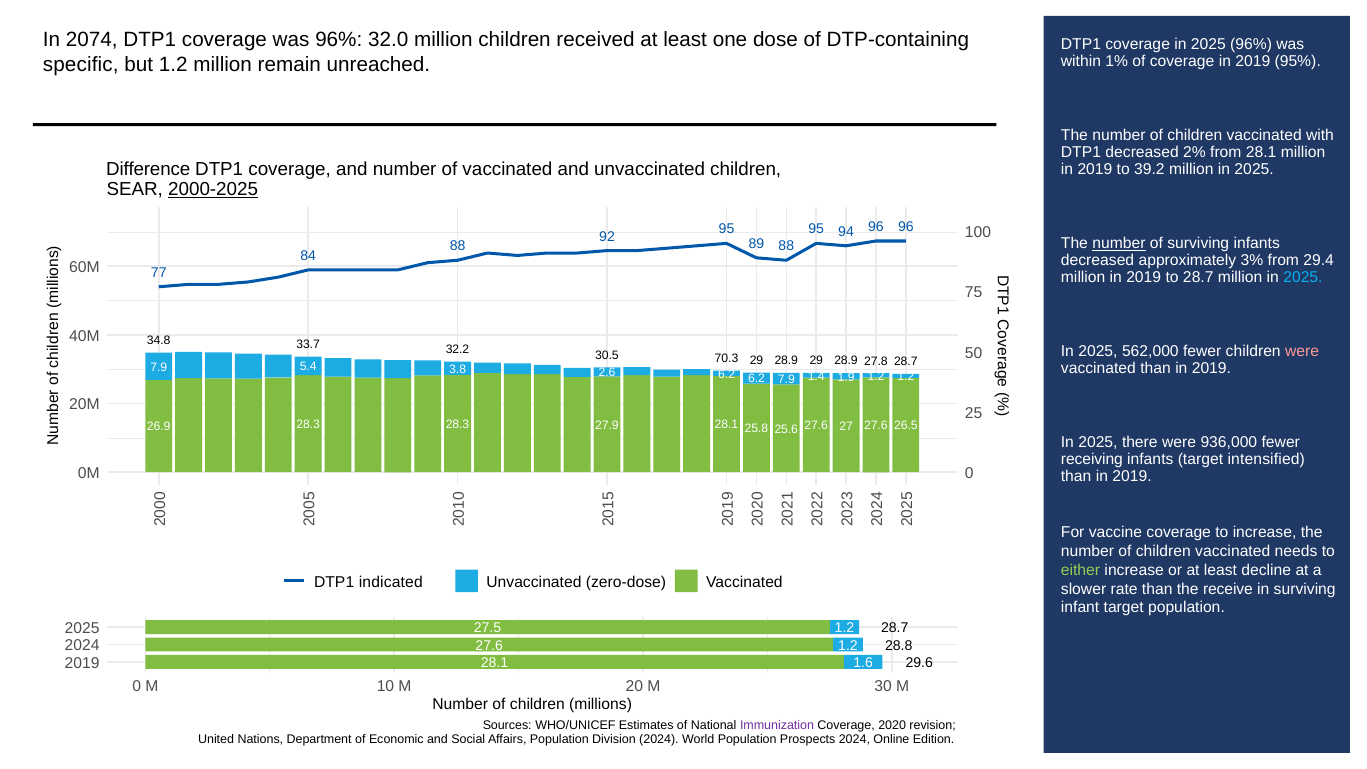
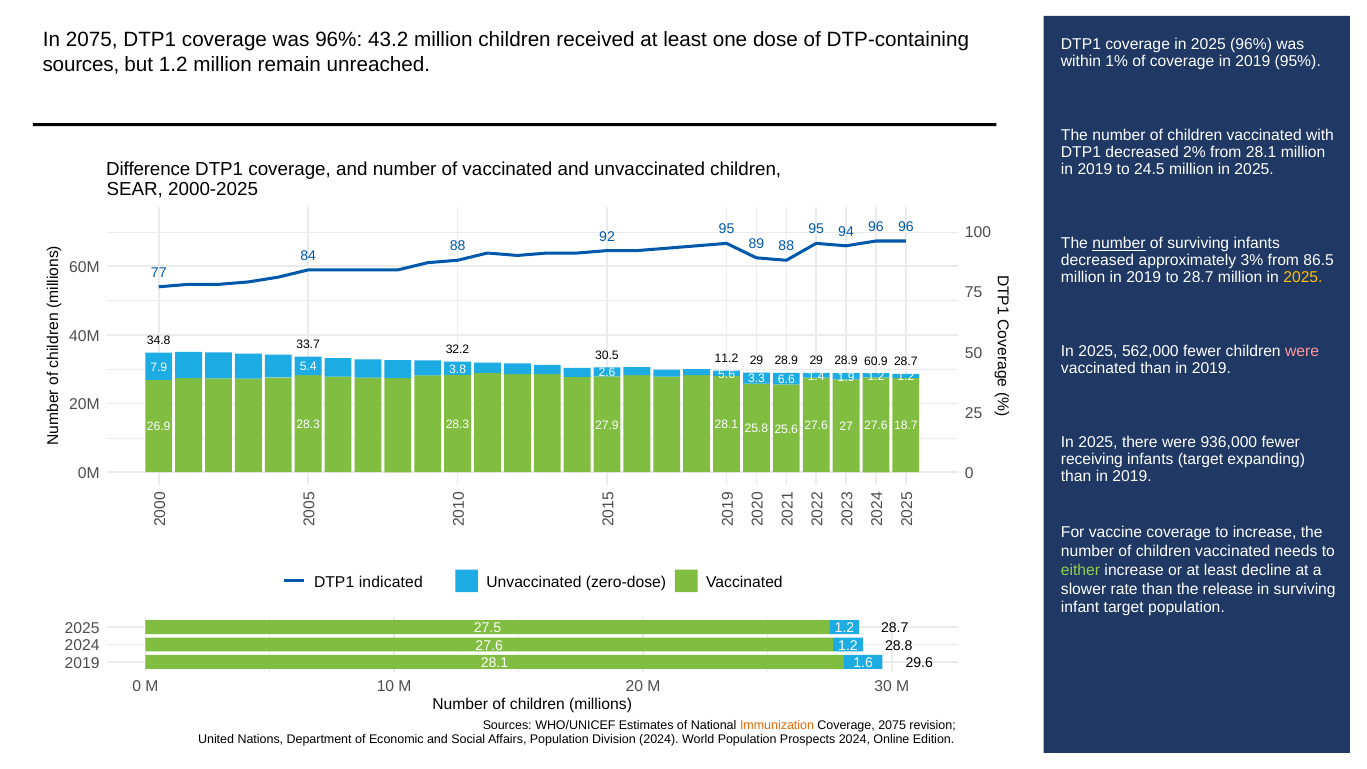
In 2074: 2074 -> 2075
32.0: 32.0 -> 43.2
specific at (81, 64): specific -> sources
39.2: 39.2 -> 24.5
2000-2025 underline: present -> none
29.4: 29.4 -> 86.5
2025 at (1303, 277) colour: light blue -> yellow
70.3: 70.3 -> 11.2
27.8: 27.8 -> 60.9
6.2 at (727, 374): 6.2 -> 5.6
6.2 at (756, 379): 6.2 -> 3.3
7.9 at (786, 379): 7.9 -> 6.6
26.5: 26.5 -> 18.7
intensified: intensified -> expanding
receive: receive -> release
Immunization colour: purple -> orange
Coverage 2020: 2020 -> 2075
